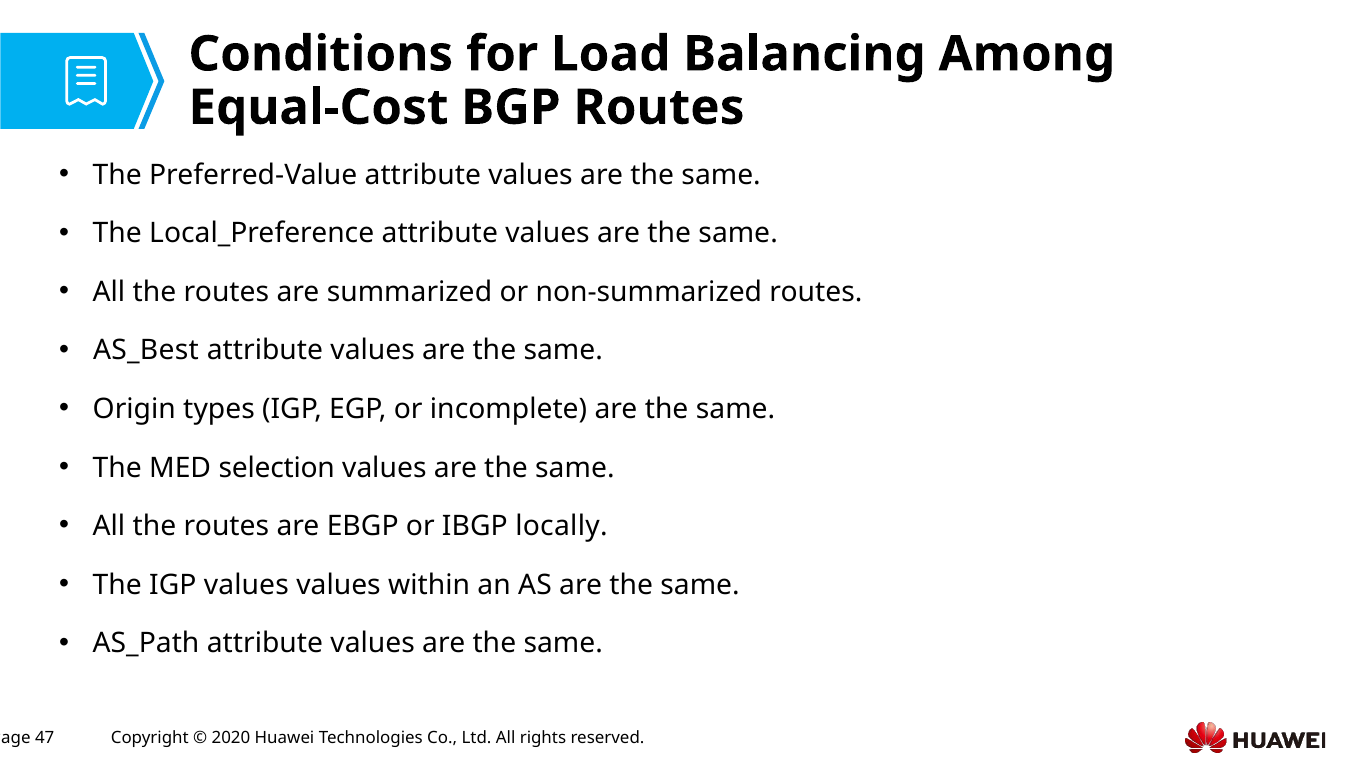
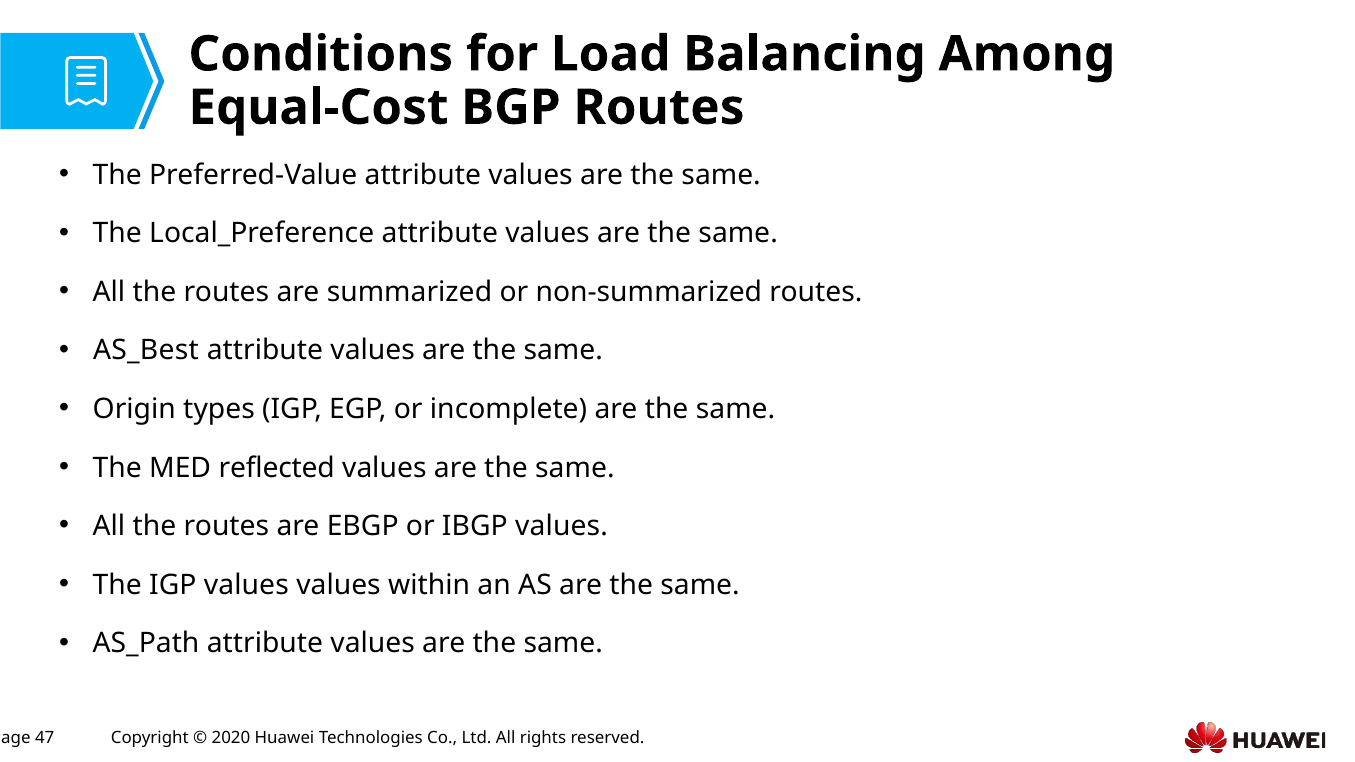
selection: selection -> reflected
IBGP locally: locally -> values
